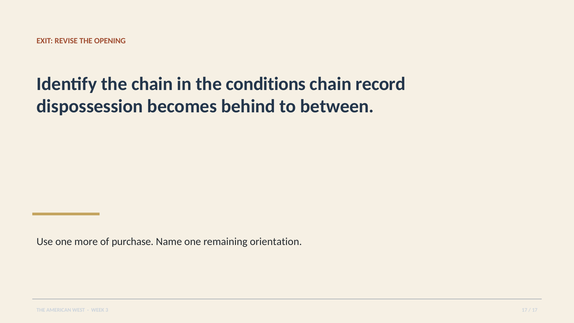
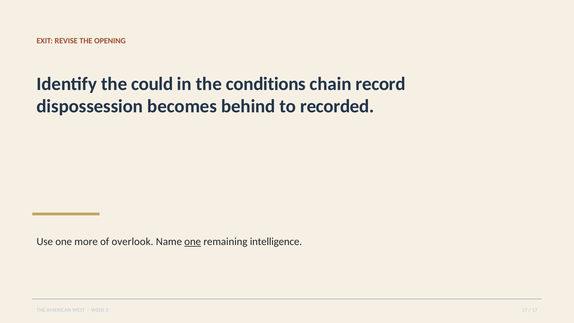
the chain: chain -> could
between: between -> recorded
purchase: purchase -> overlook
one at (193, 242) underline: none -> present
orientation: orientation -> intelligence
